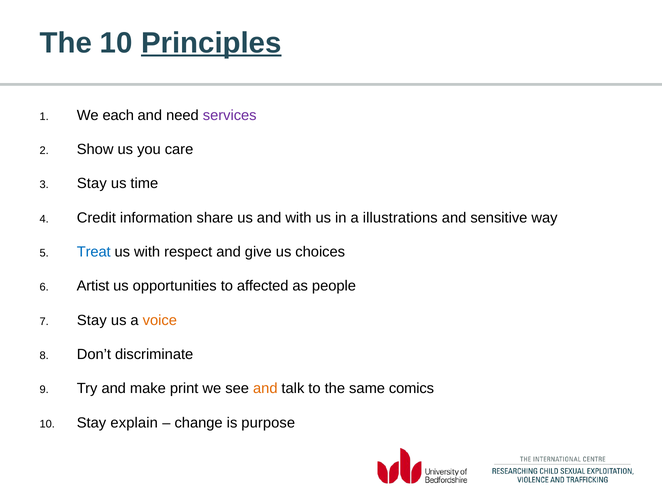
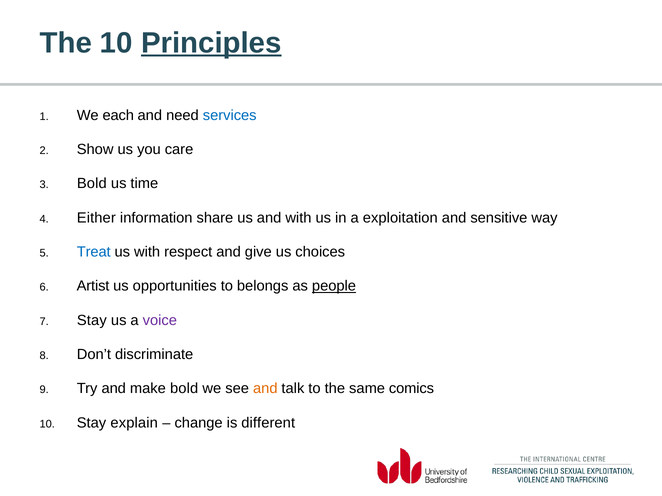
services colour: purple -> blue
Stay at (92, 184): Stay -> Bold
Credit: Credit -> Either
illustrations: illustrations -> exploitation
affected: affected -> belongs
people underline: none -> present
voice colour: orange -> purple
make print: print -> bold
purpose: purpose -> different
